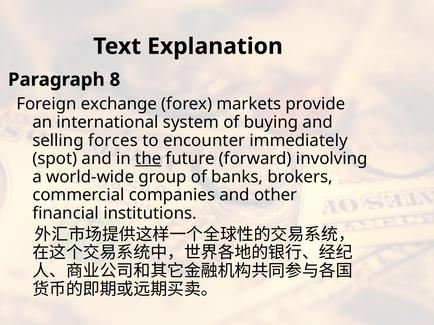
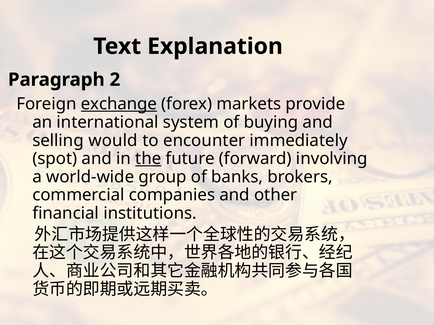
8: 8 -> 2
exchange underline: none -> present
forces: forces -> would
